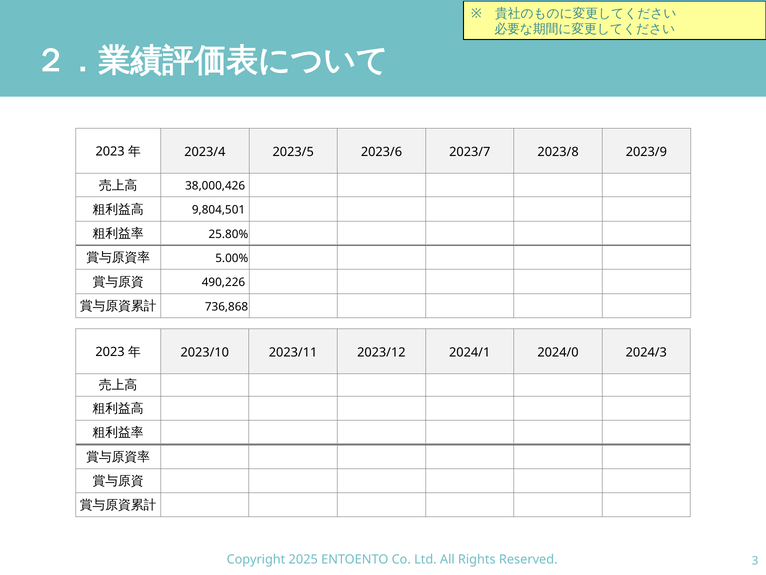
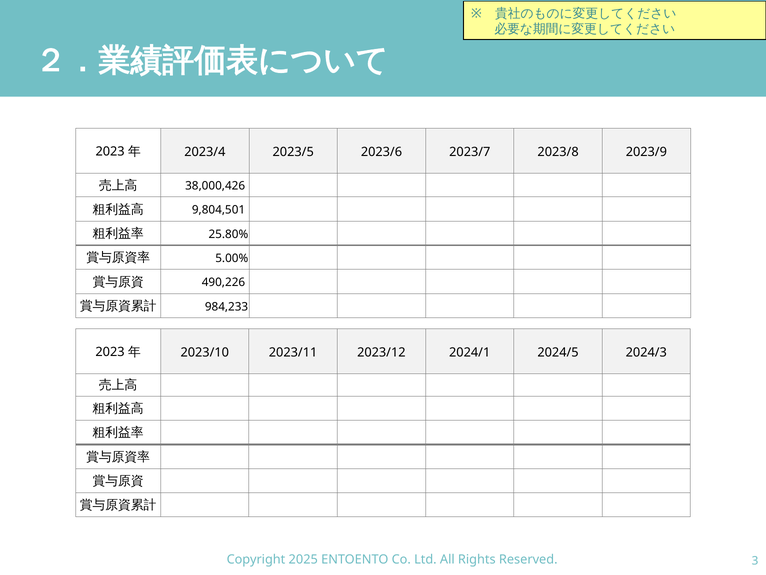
736,868: 736,868 -> 984,233
2024/0: 2024/0 -> 2024/5
